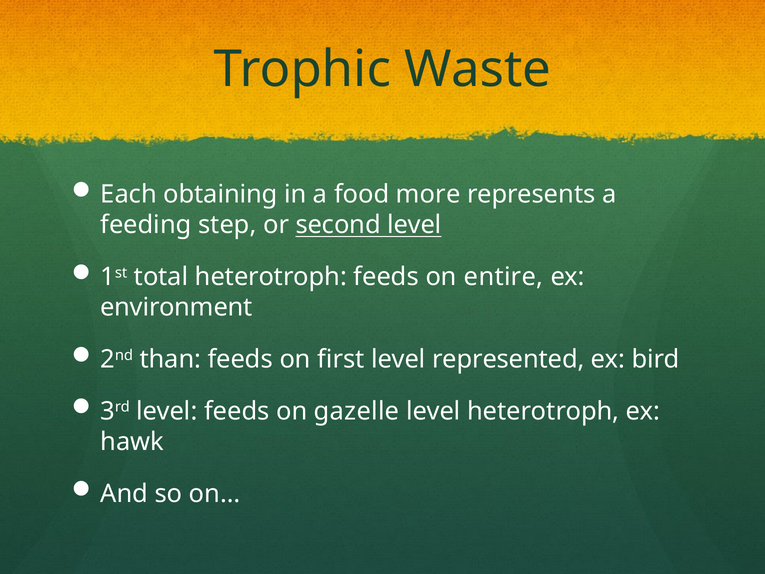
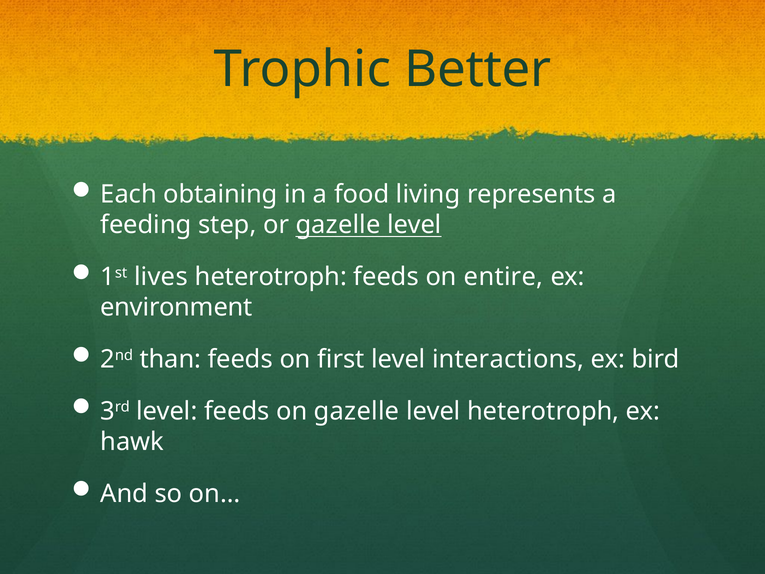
Waste: Waste -> Better
more: more -> living
or second: second -> gazelle
total: total -> lives
represented: represented -> interactions
